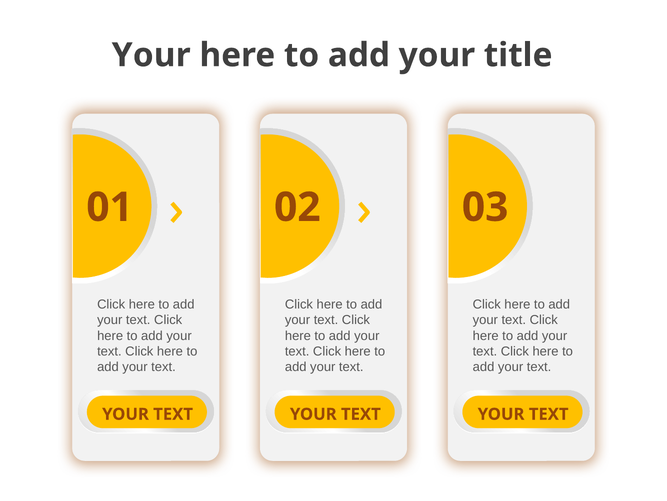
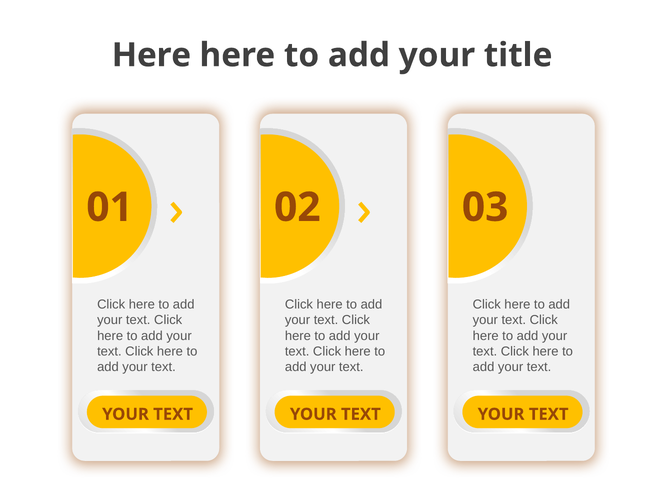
Your at (151, 55): Your -> Here
